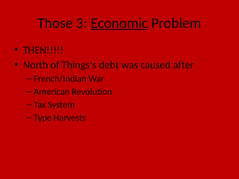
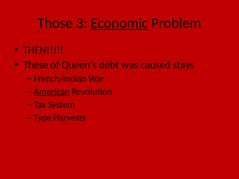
North: North -> These
Things’s: Things’s -> Queen’s
after: after -> stays
American underline: none -> present
